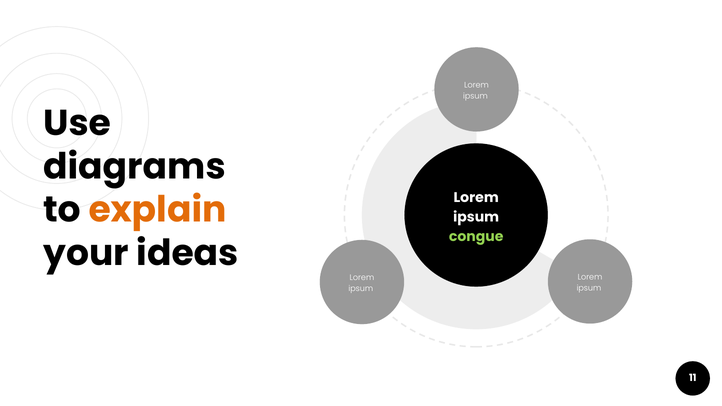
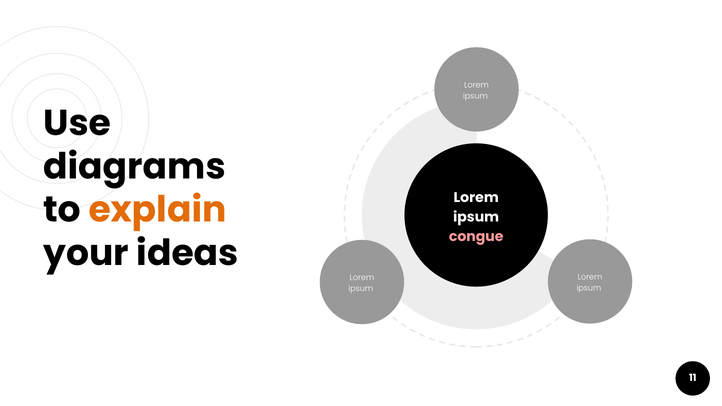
congue colour: light green -> pink
